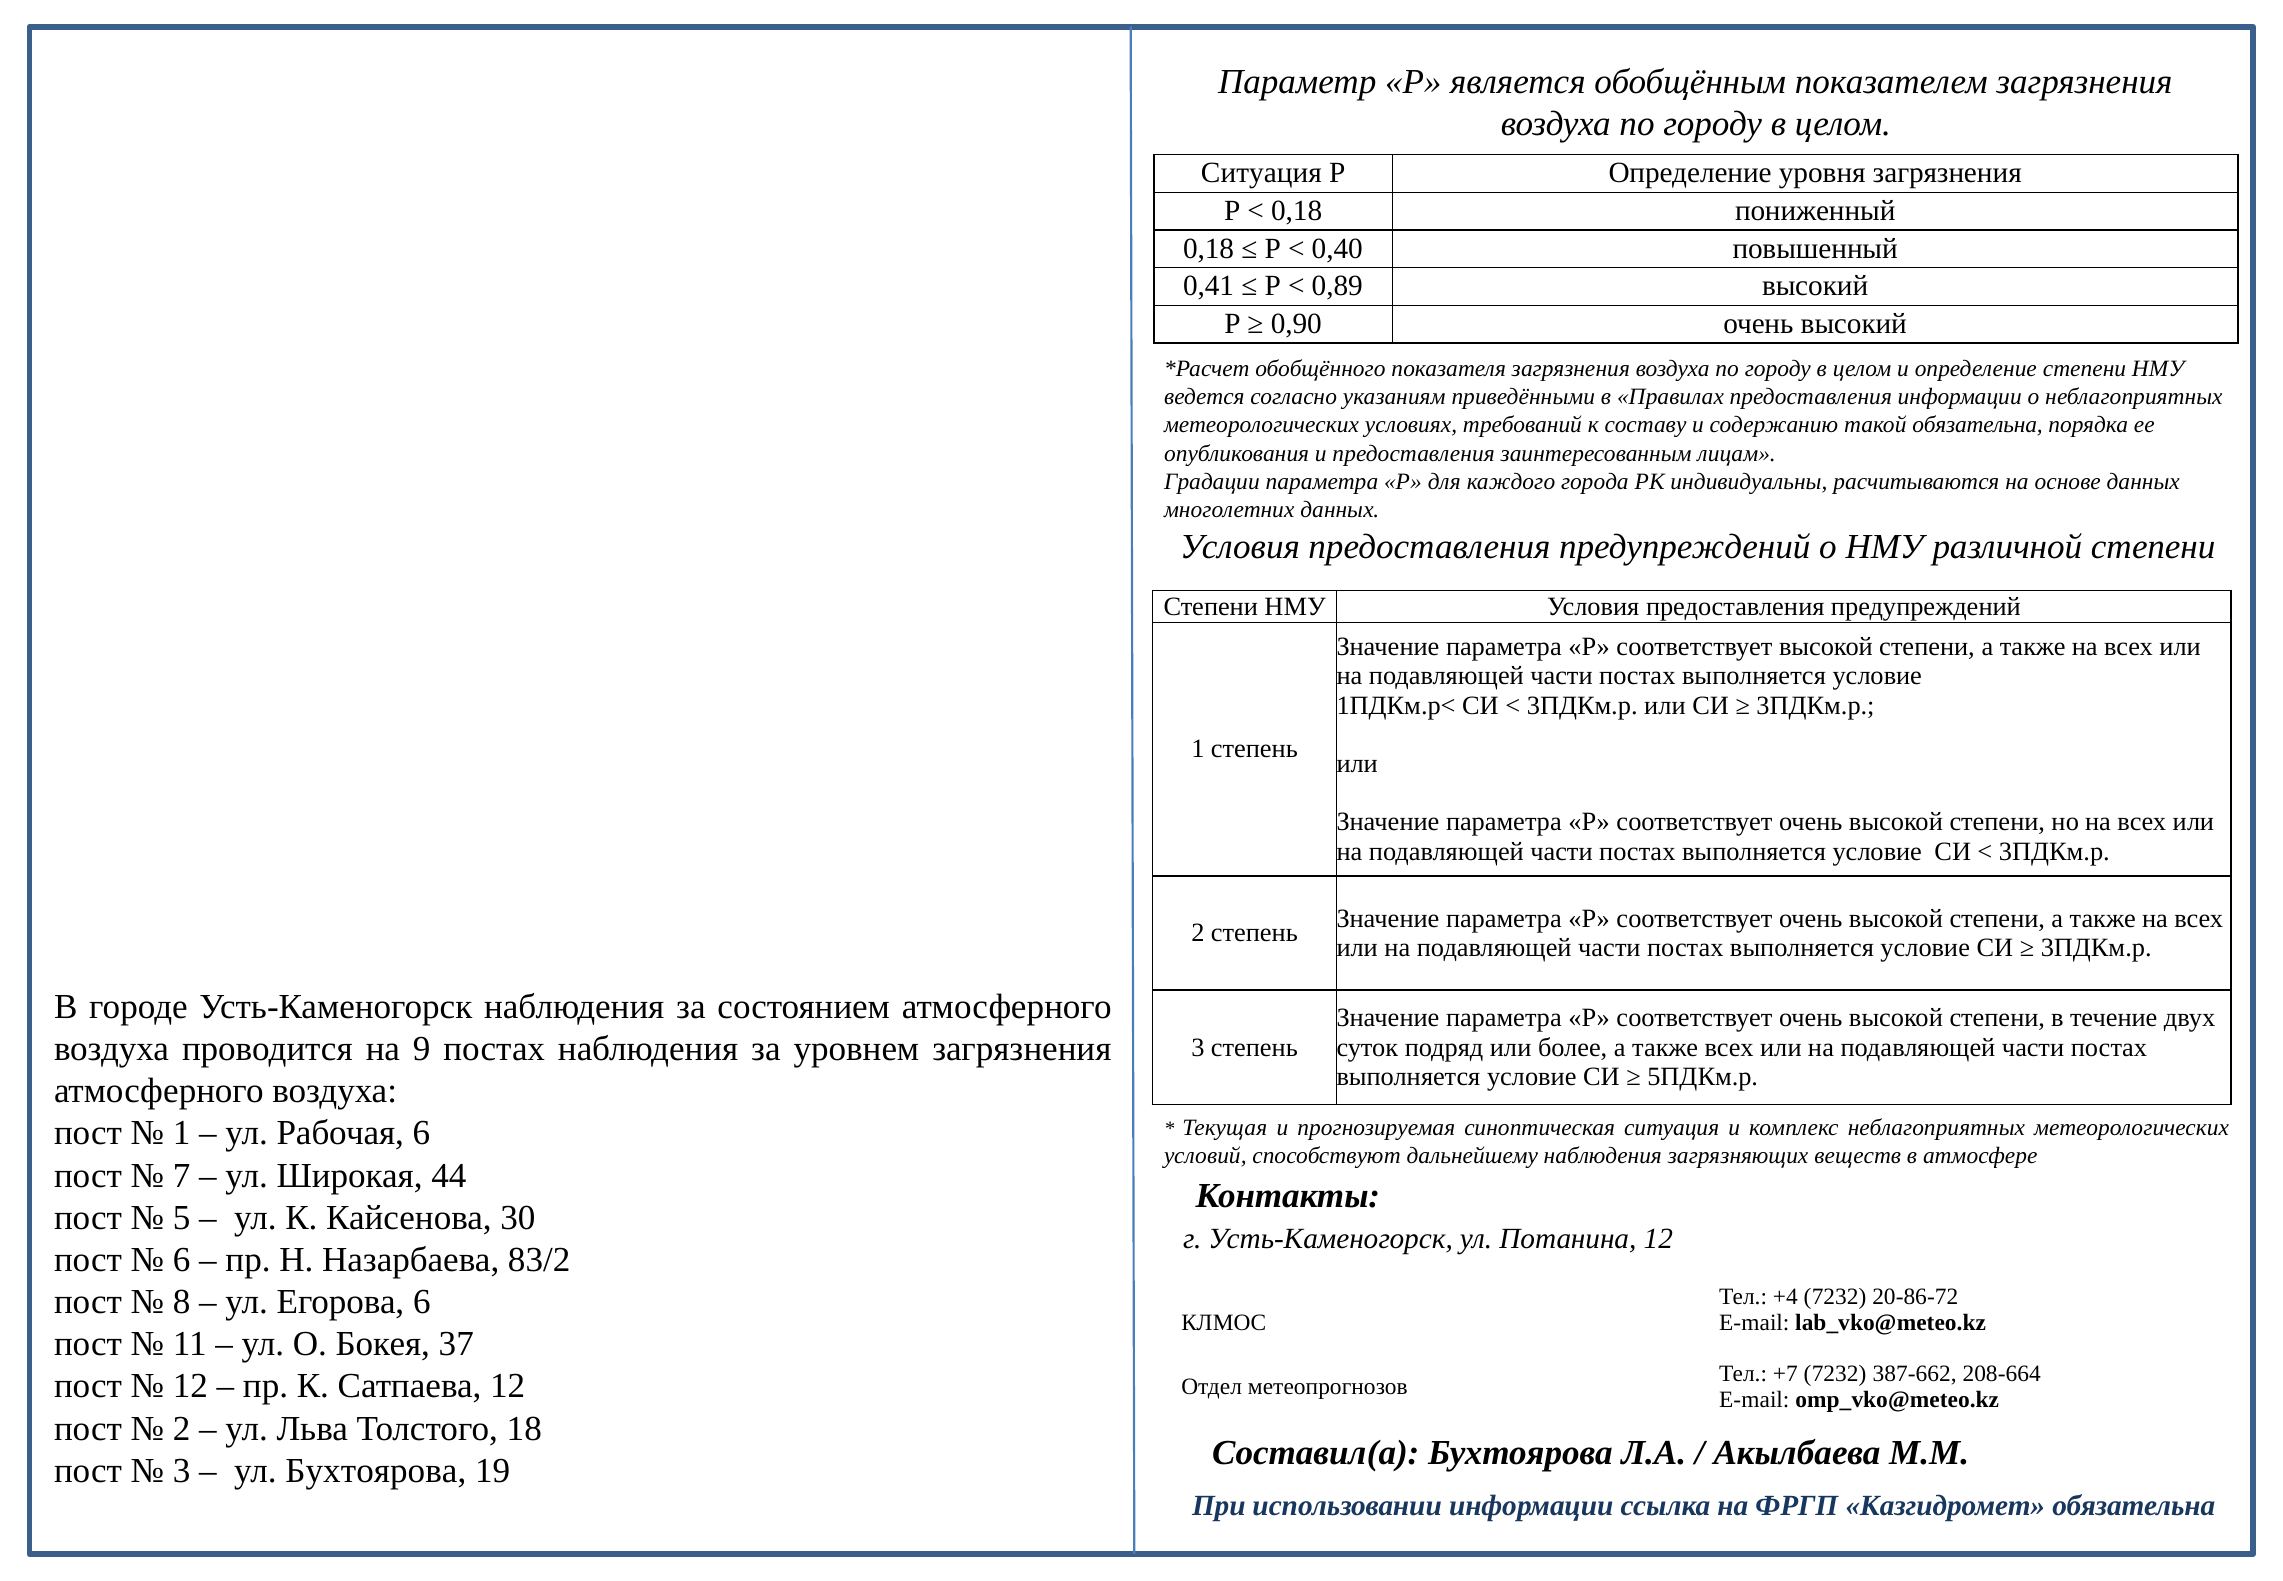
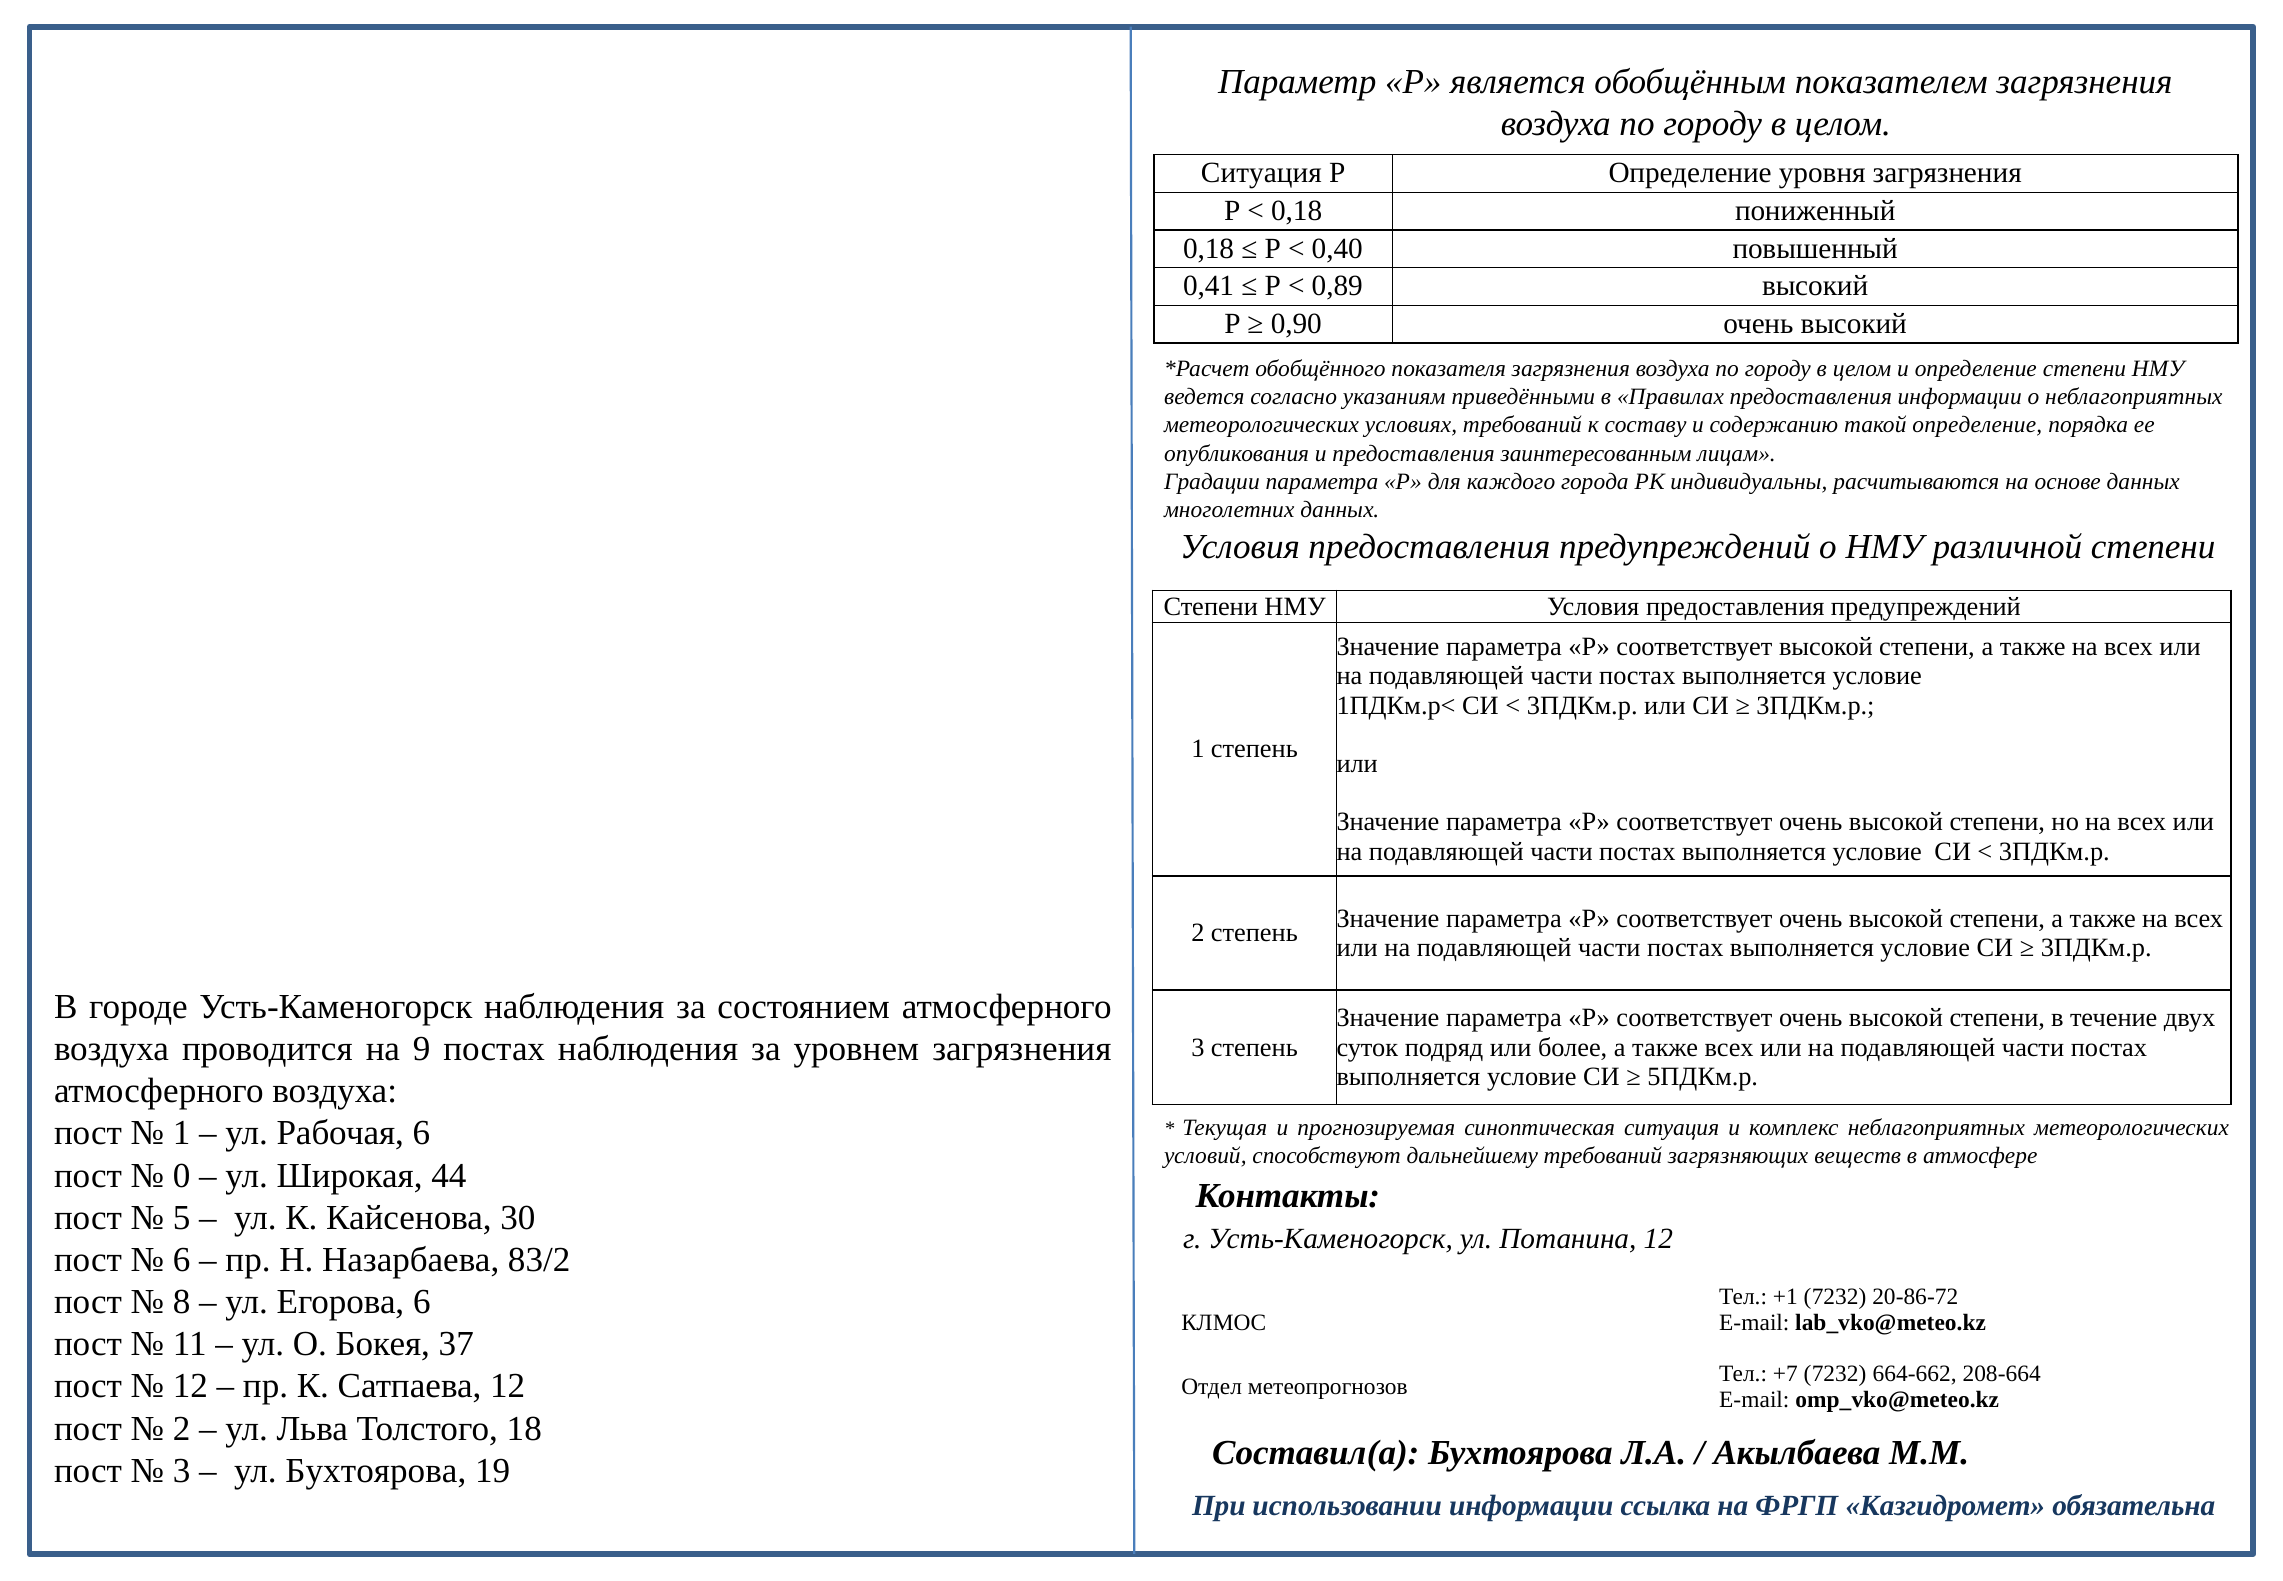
такой обязательна: обязательна -> определение
дальнейшему наблюдения: наблюдения -> требований
7: 7 -> 0
+4: +4 -> +1
387-662: 387-662 -> 664-662
